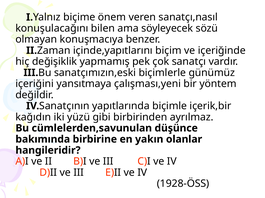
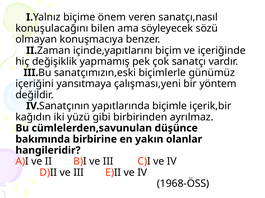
1928-ÖSS: 1928-ÖSS -> 1968-ÖSS
